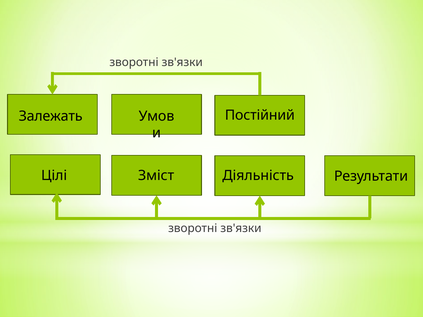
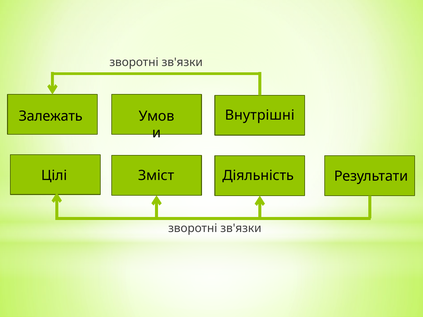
Постійний: Постійний -> Внутрішні
